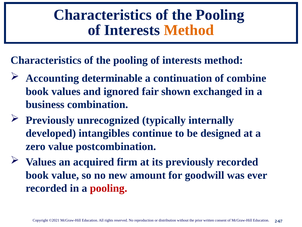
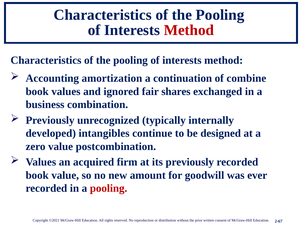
Method at (189, 30) colour: orange -> red
determinable: determinable -> amortization
shown: shown -> shares
